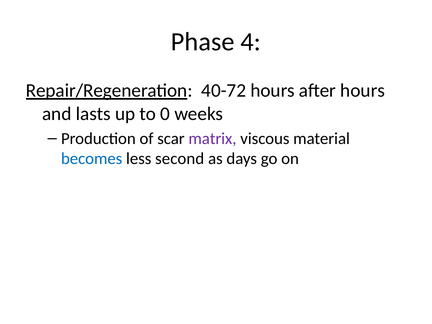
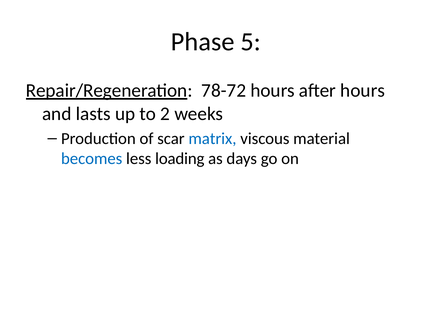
4: 4 -> 5
40-72: 40-72 -> 78-72
0: 0 -> 2
matrix colour: purple -> blue
second: second -> loading
